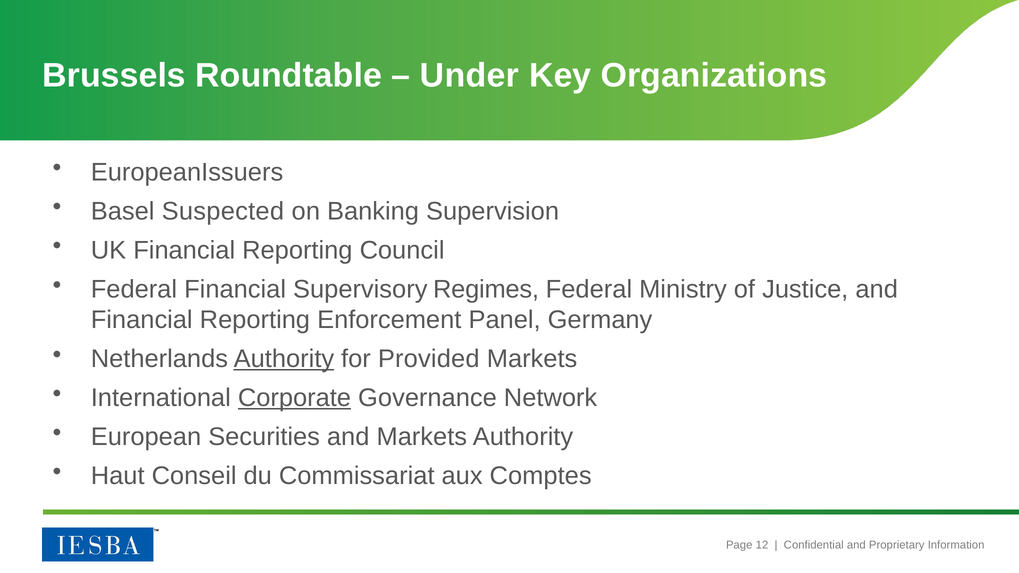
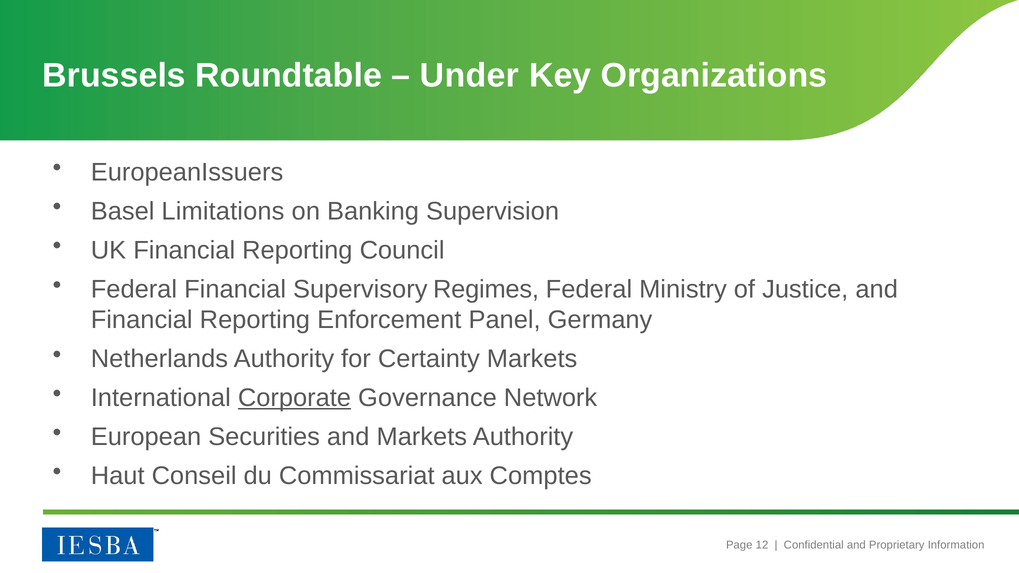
Suspected: Suspected -> Limitations
Authority at (284, 359) underline: present -> none
Provided: Provided -> Certainty
